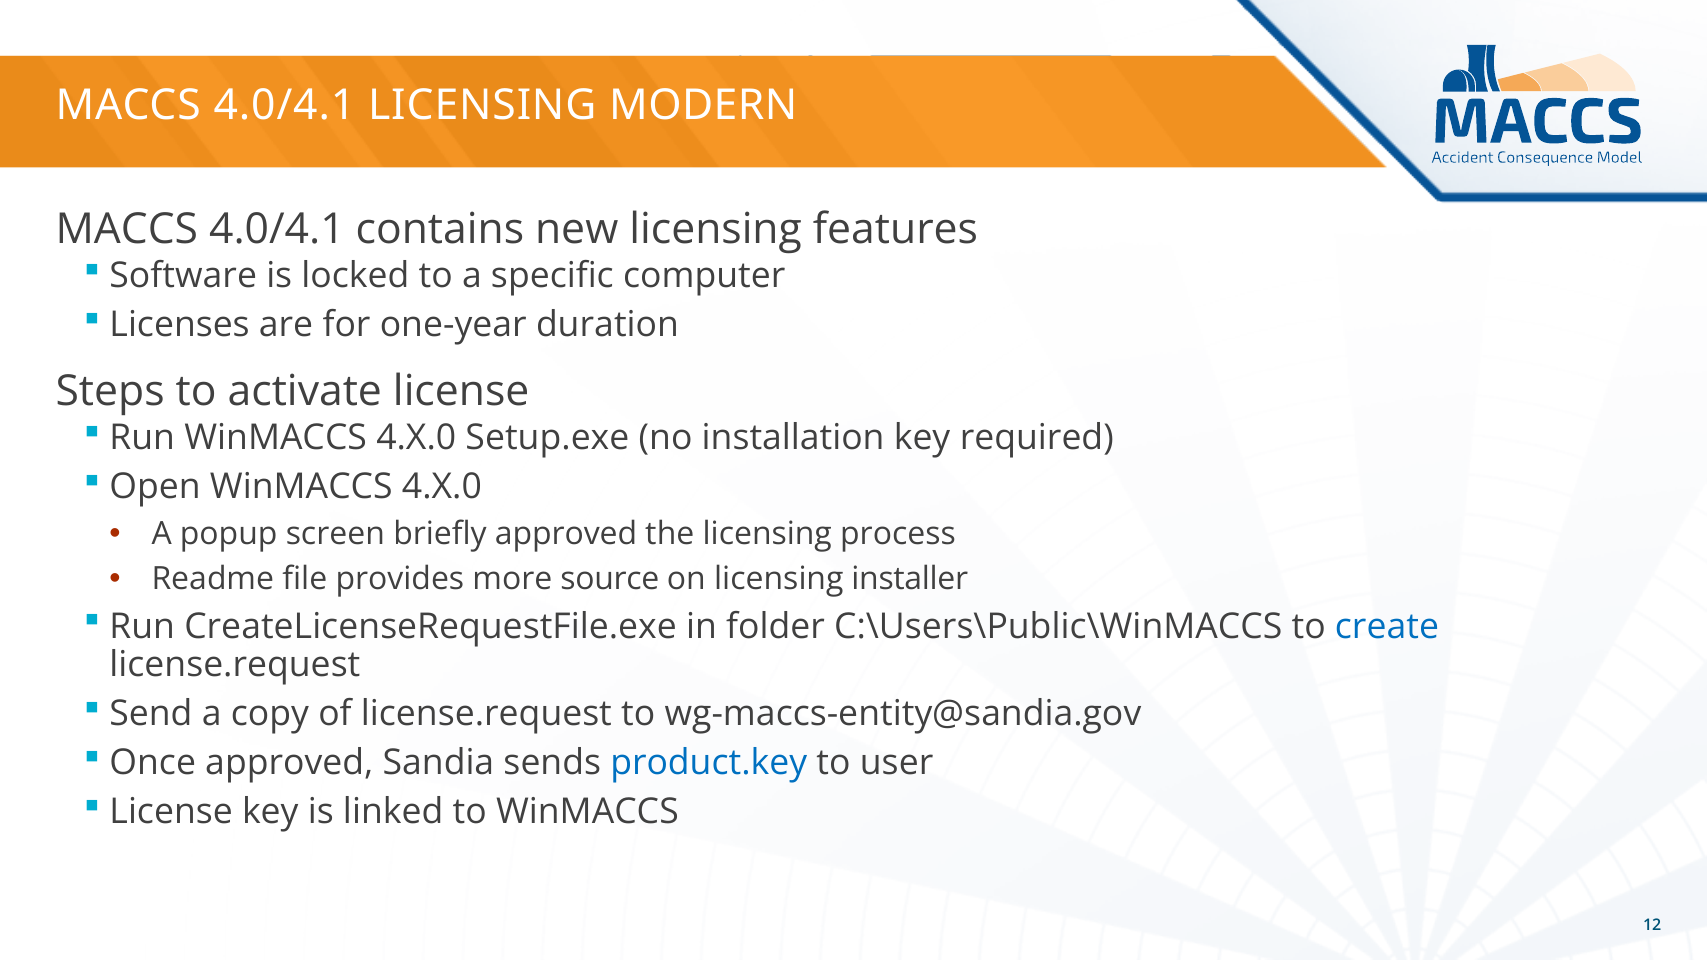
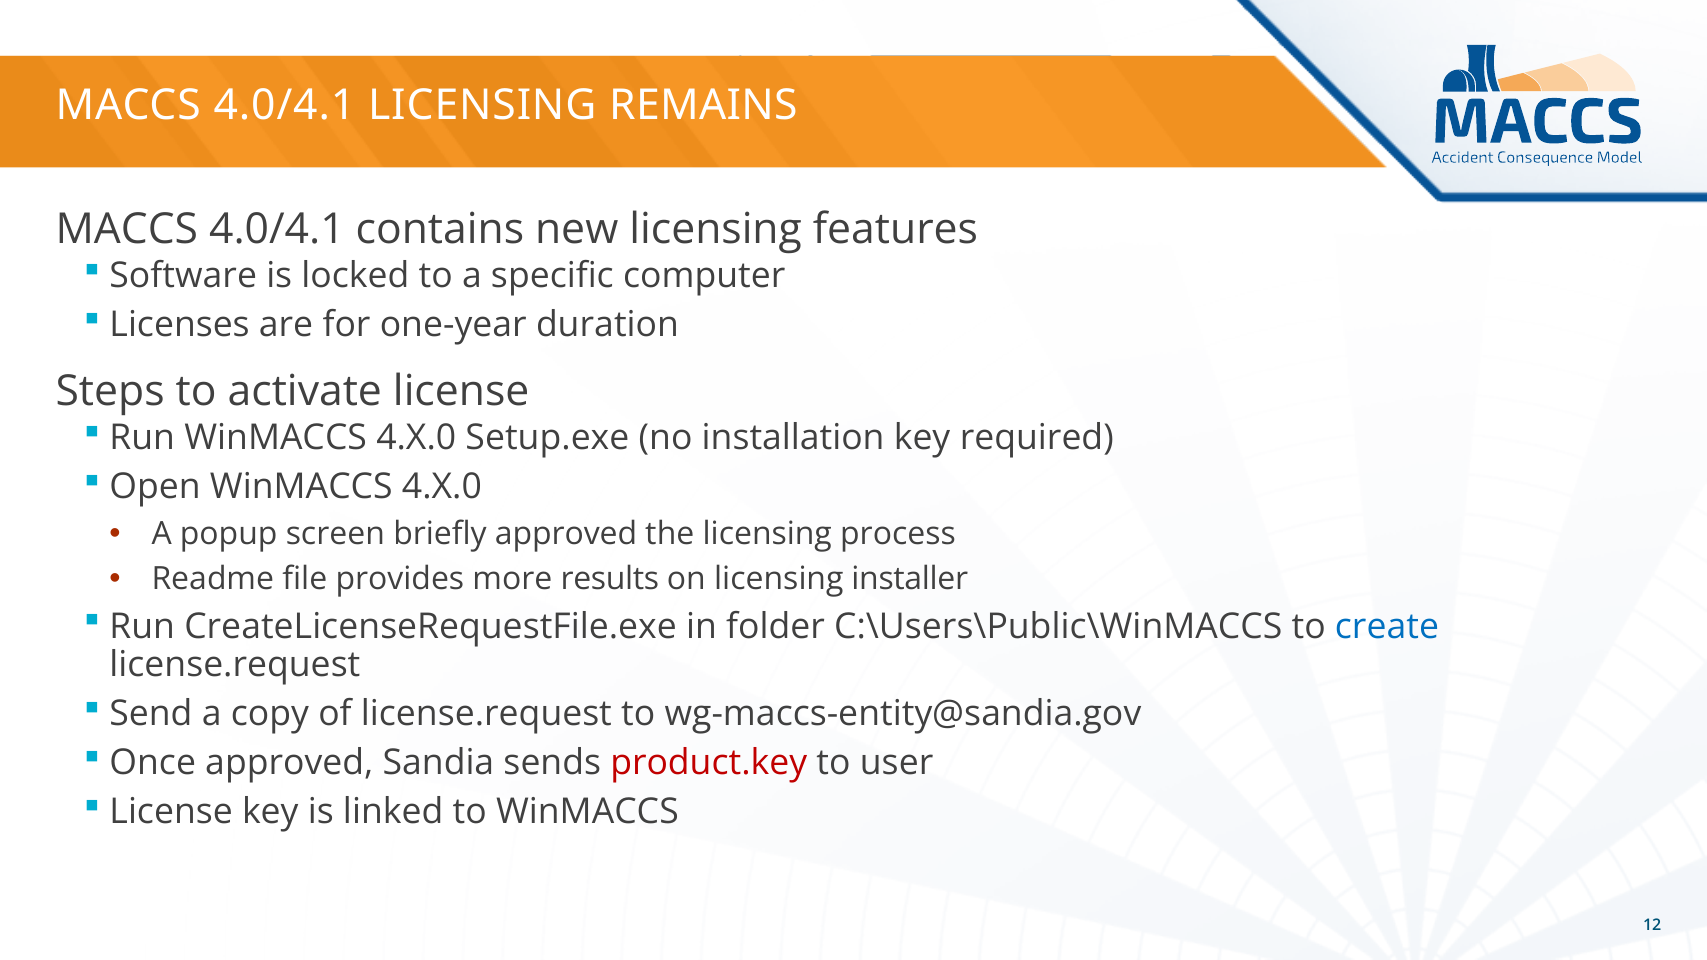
MODERN: MODERN -> REMAINS
source: source -> results
product.key colour: blue -> red
